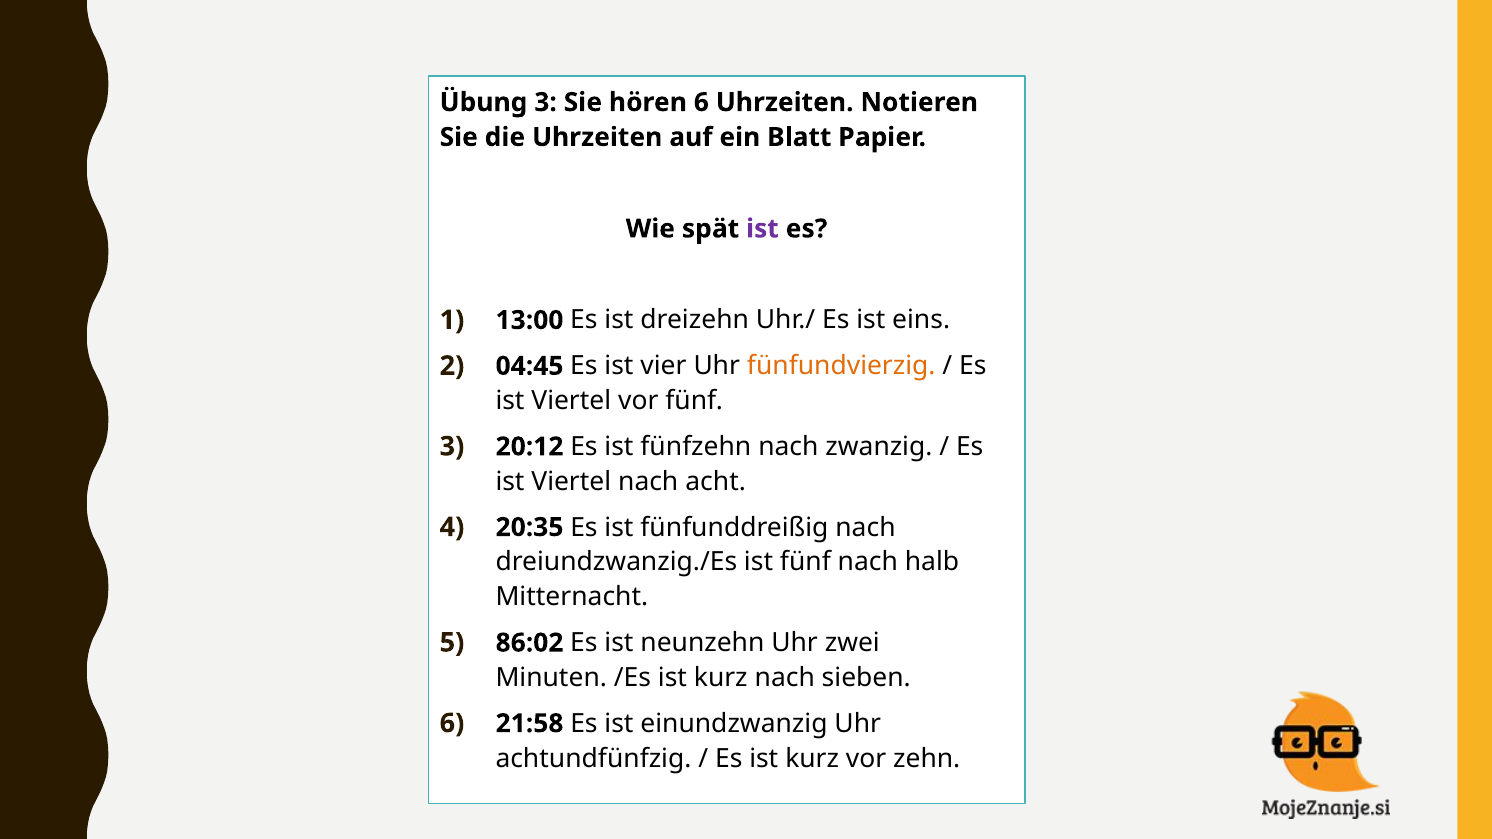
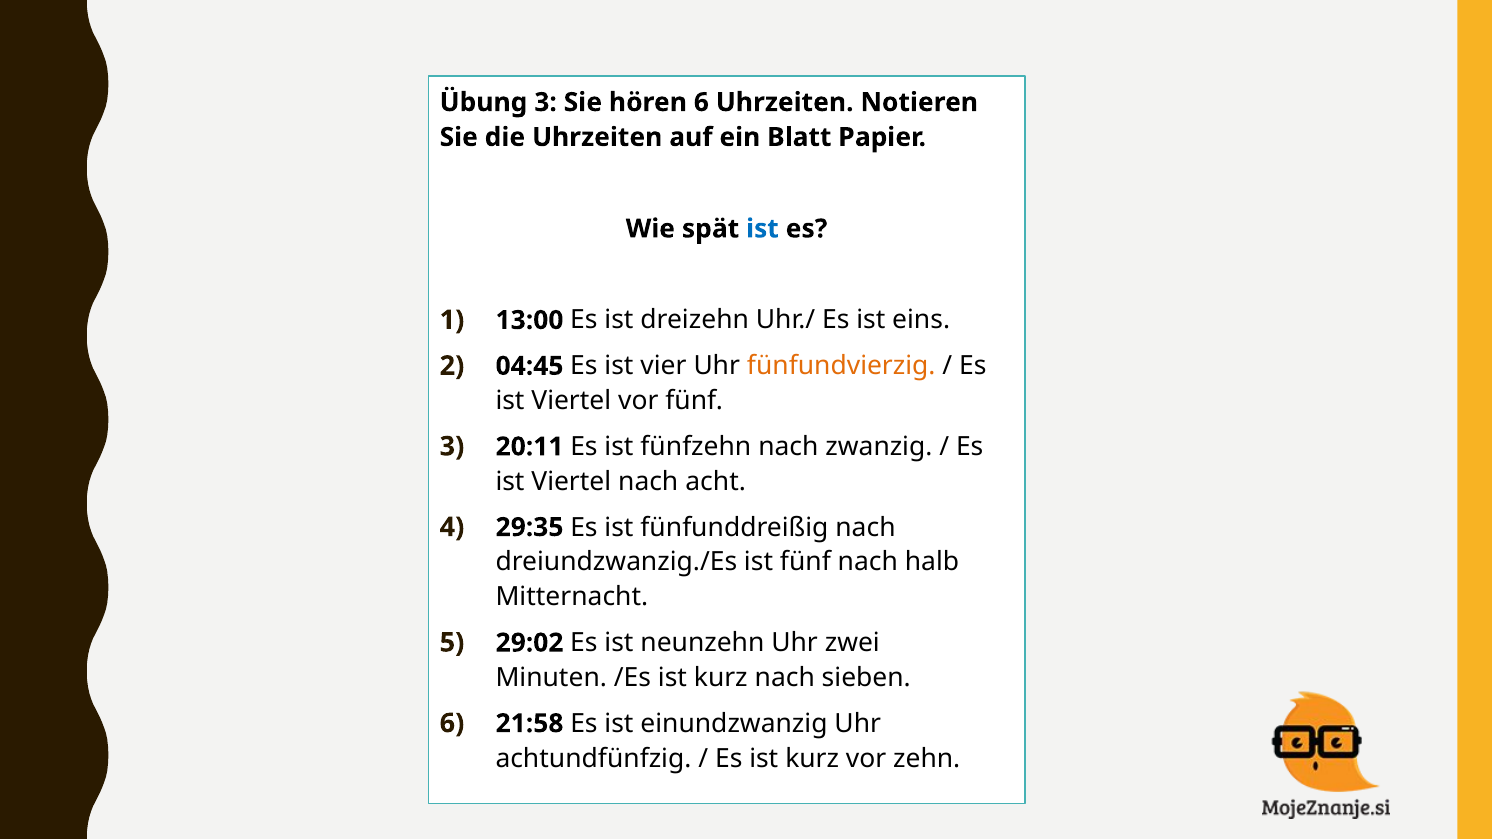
ist at (762, 229) colour: purple -> blue
20:12: 20:12 -> 20:11
20:35: 20:35 -> 29:35
86:02: 86:02 -> 29:02
